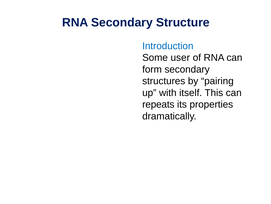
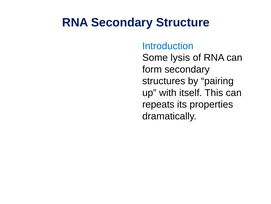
user: user -> lysis
